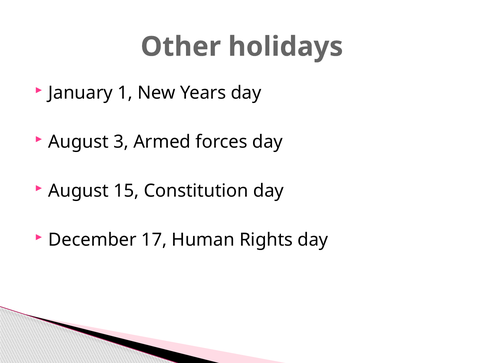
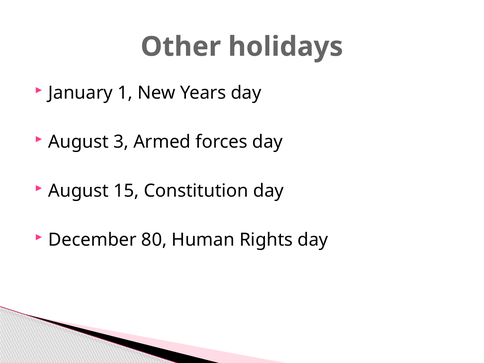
17: 17 -> 80
